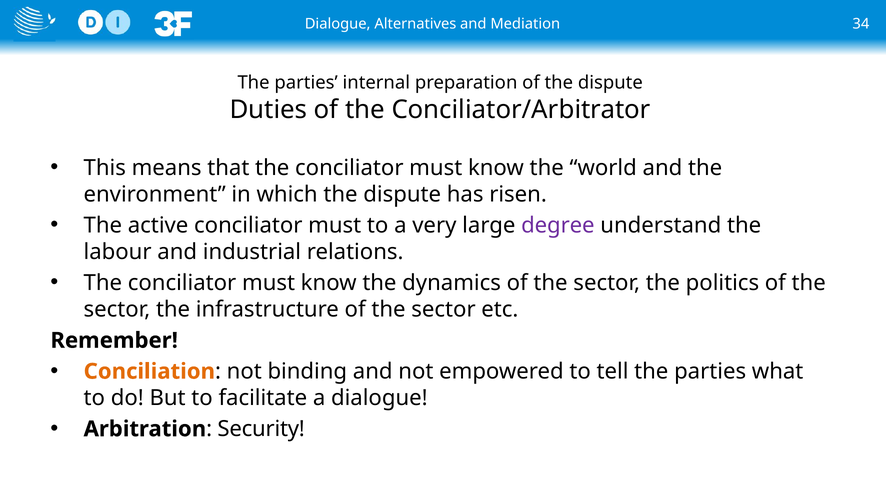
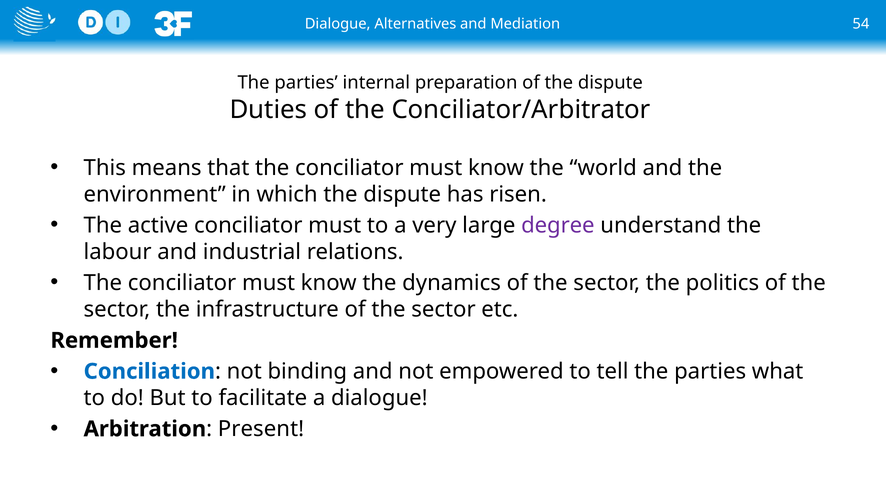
34: 34 -> 54
Conciliation colour: orange -> blue
Security: Security -> Present
